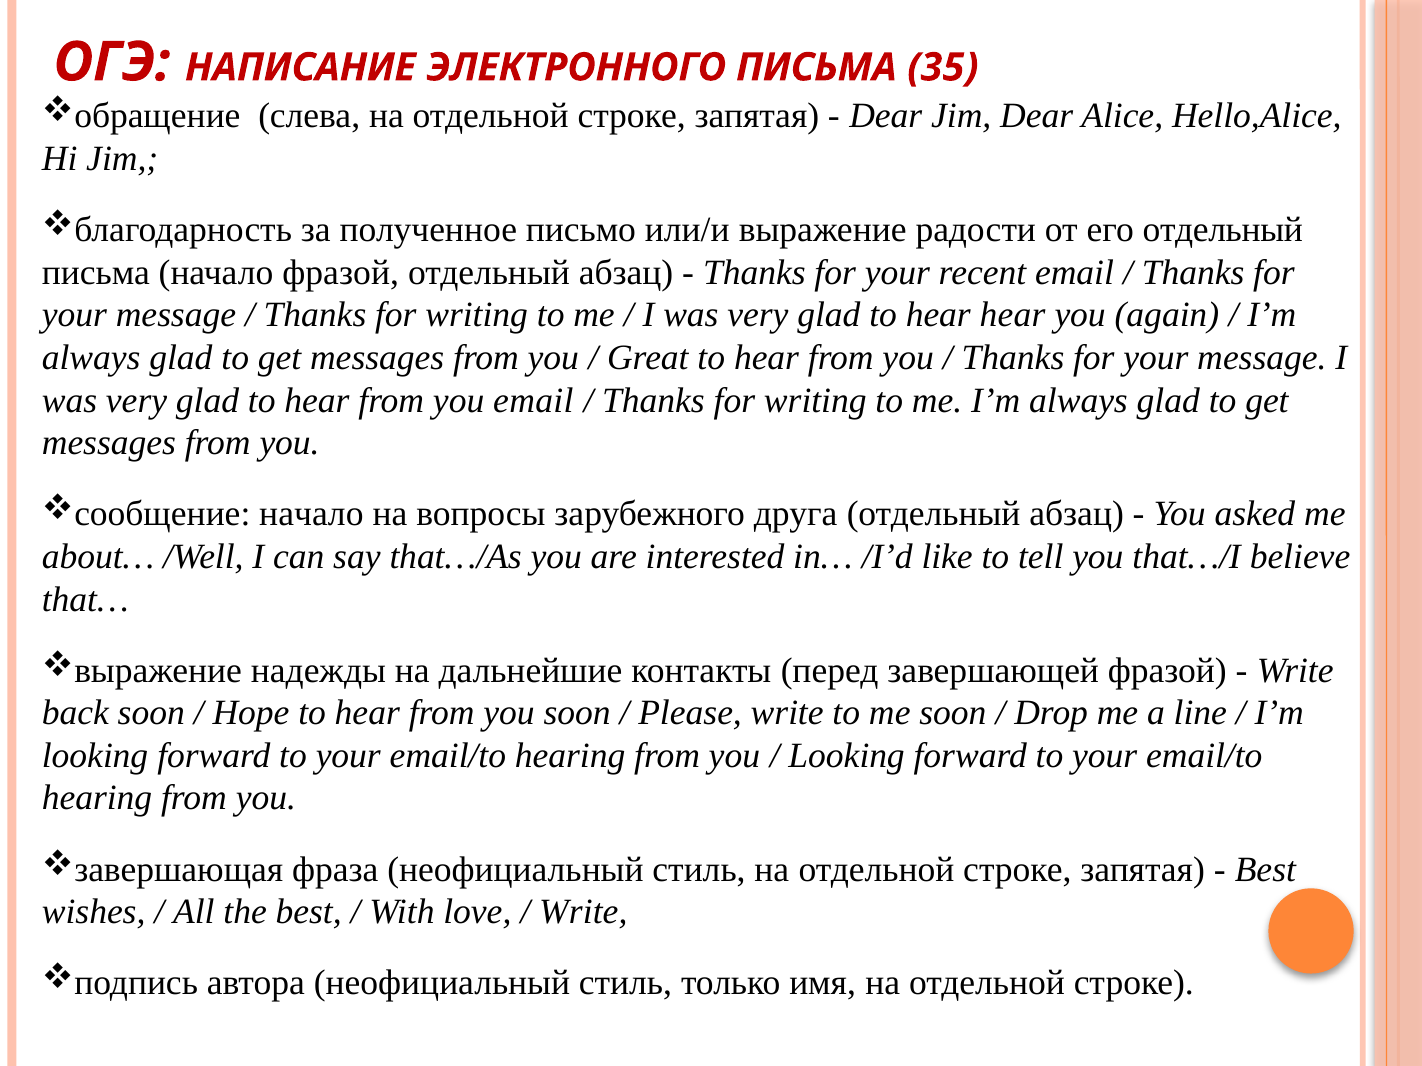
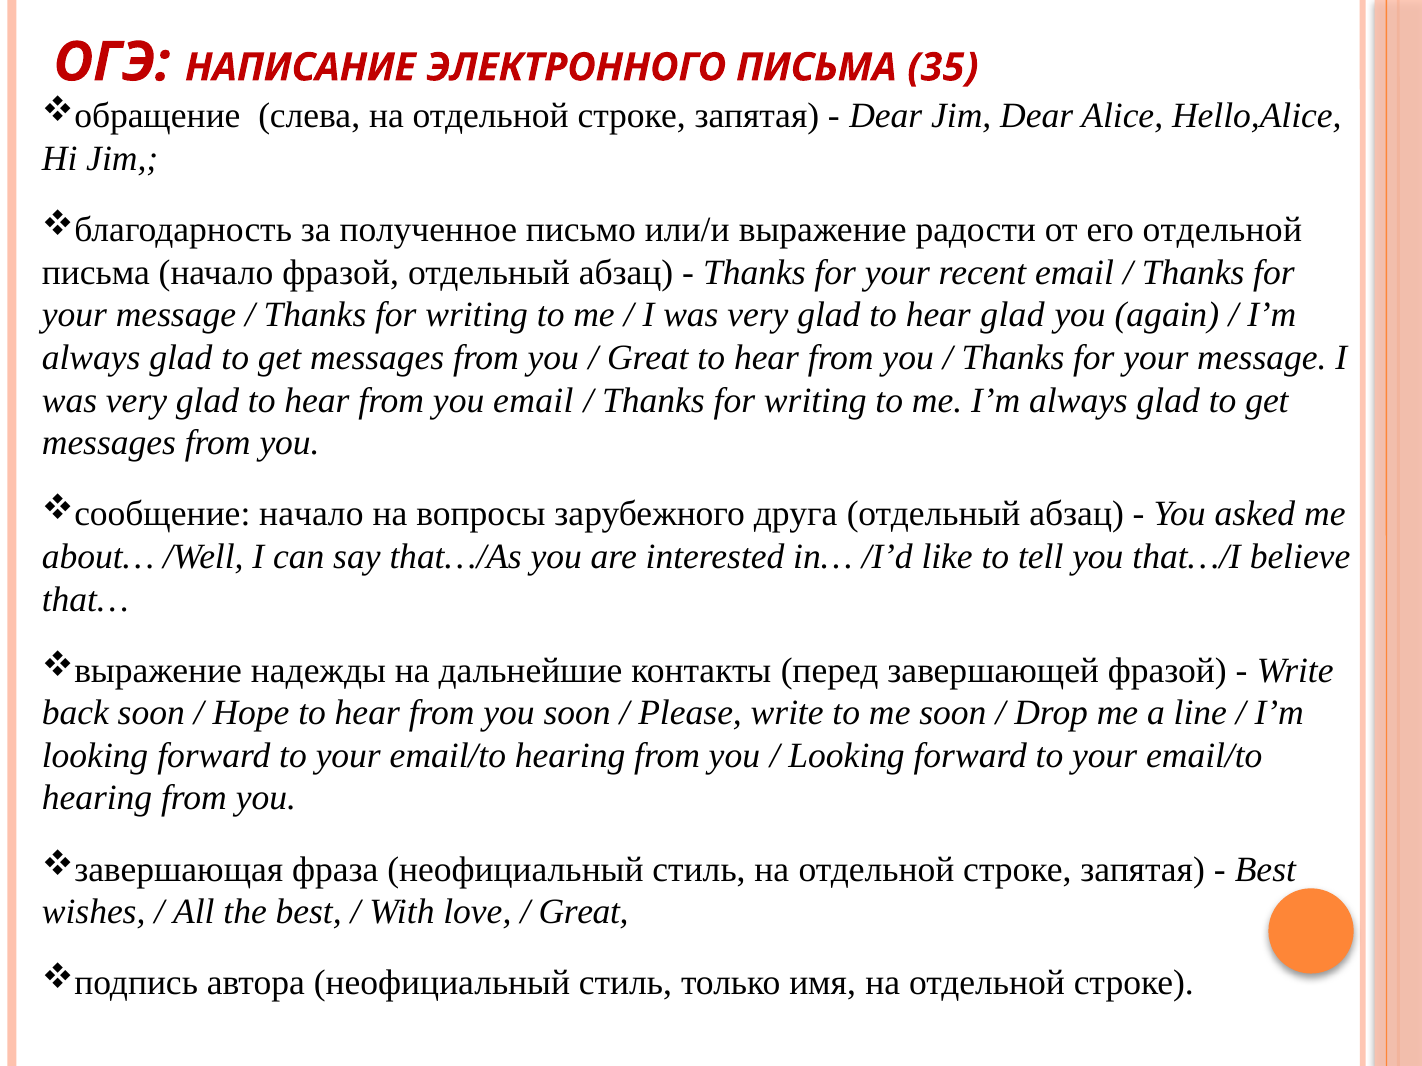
его отдельный: отдельный -> отдельной
hear hear: hear -> glad
Write at (583, 912): Write -> Great
